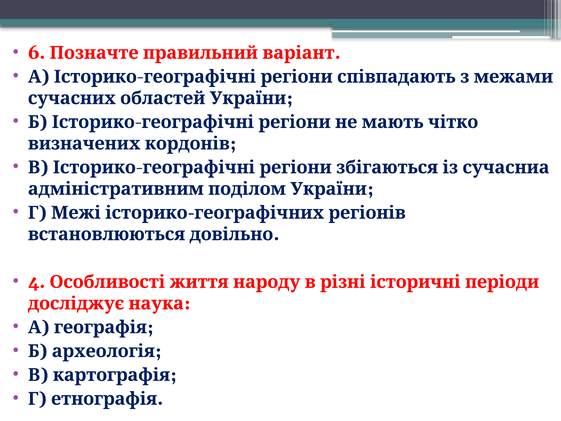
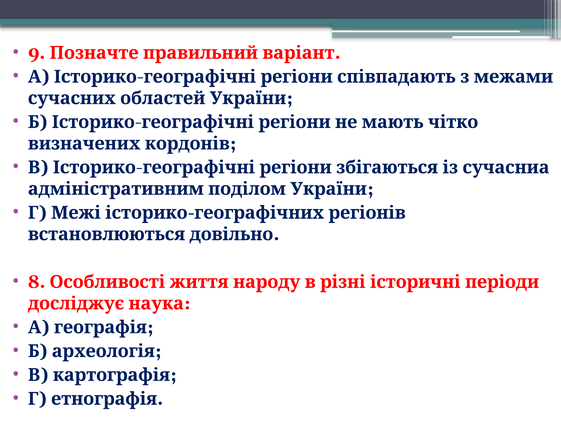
6: 6 -> 9
4: 4 -> 8
